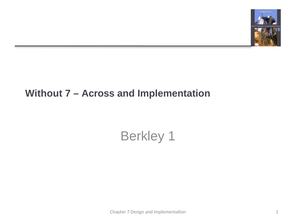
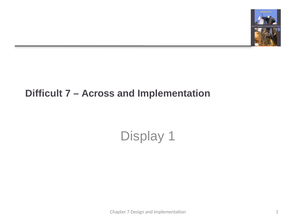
Without: Without -> Difficult
Berkley: Berkley -> Display
